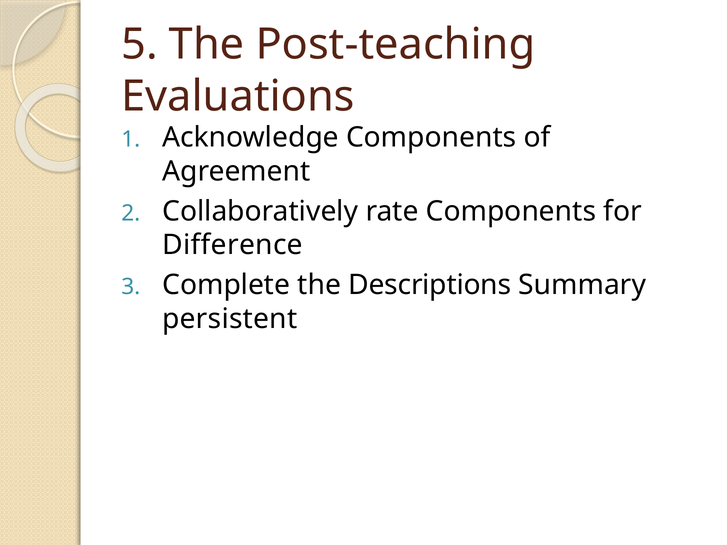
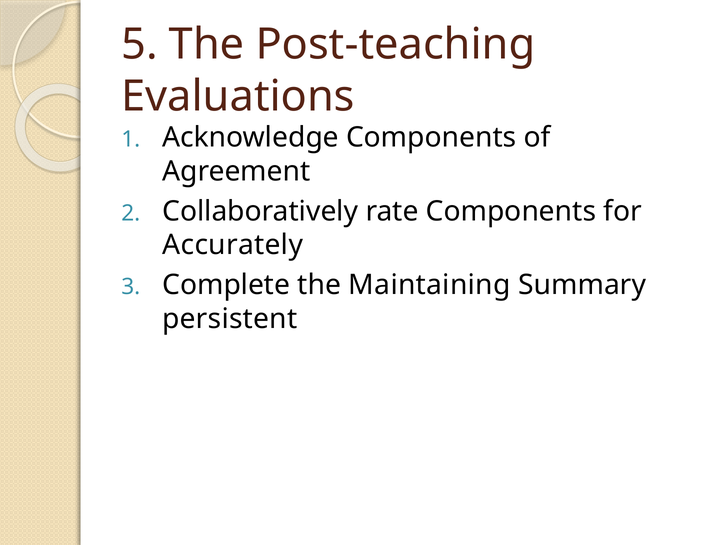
Difference: Difference -> Accurately
Descriptions: Descriptions -> Maintaining
